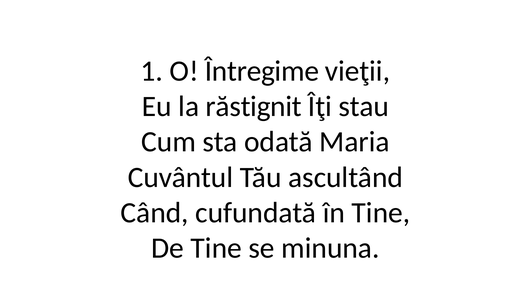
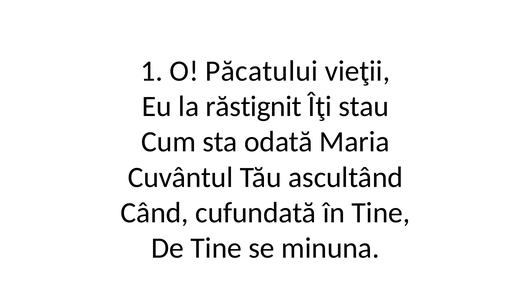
Întregime: Întregime -> Păcatului
